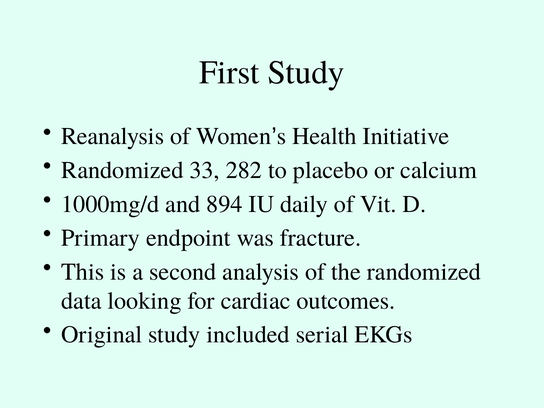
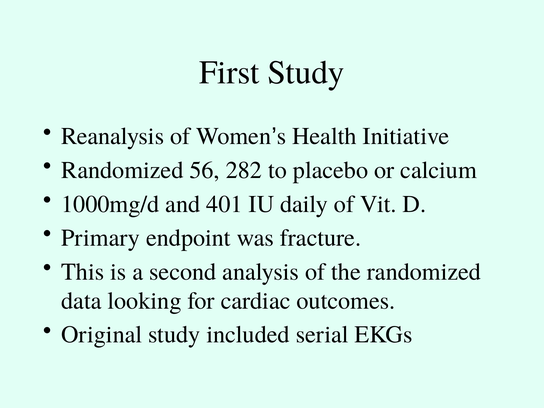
33: 33 -> 56
894: 894 -> 401
